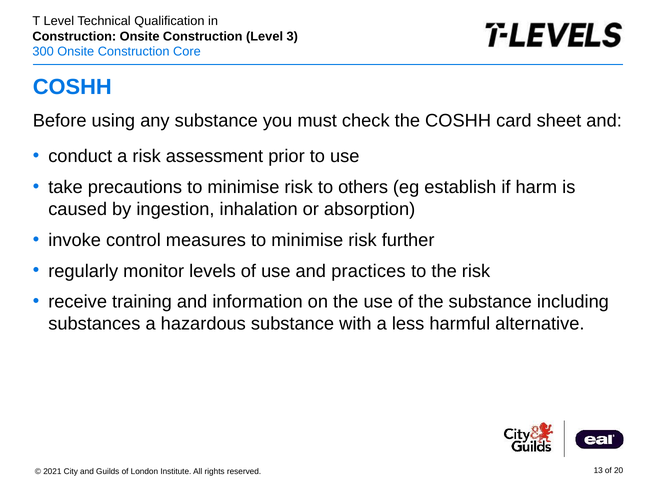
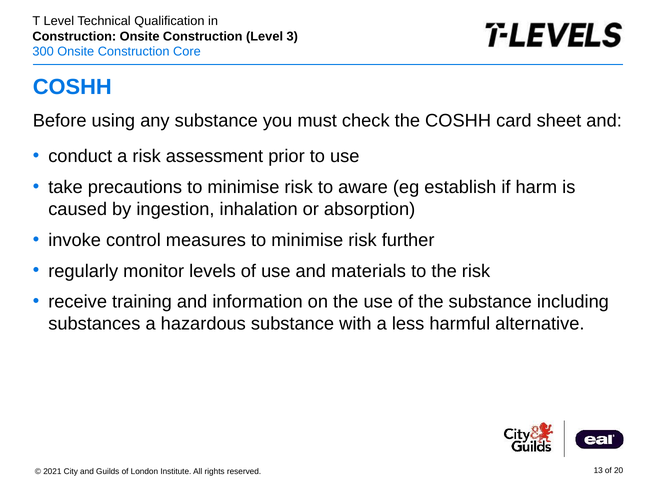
others: others -> aware
practices: practices -> materials
